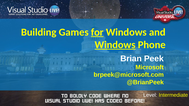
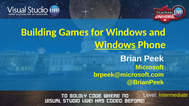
for underline: present -> none
